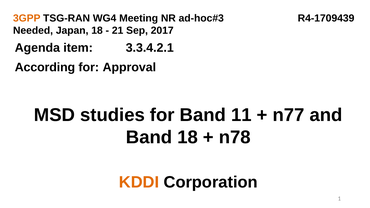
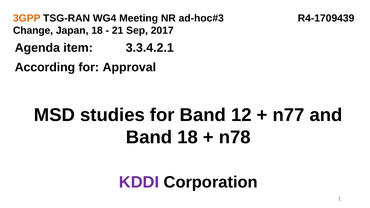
Needed: Needed -> Change
11: 11 -> 12
KDDI colour: orange -> purple
